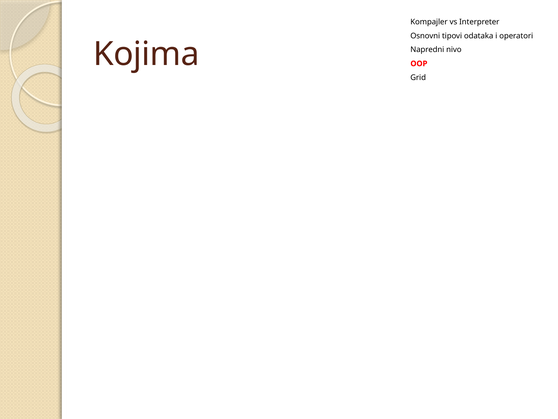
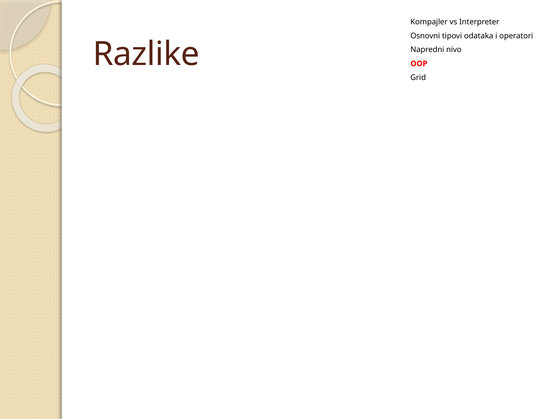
Kojima: Kojima -> Razlike
